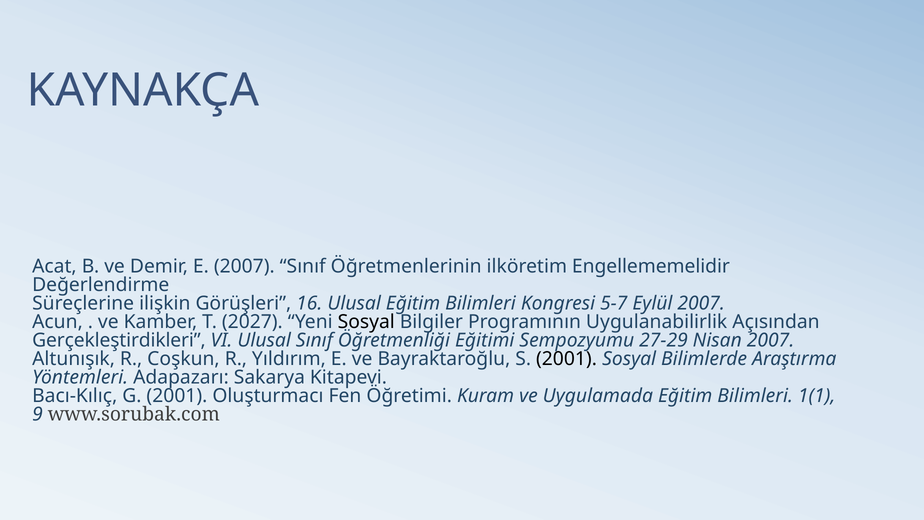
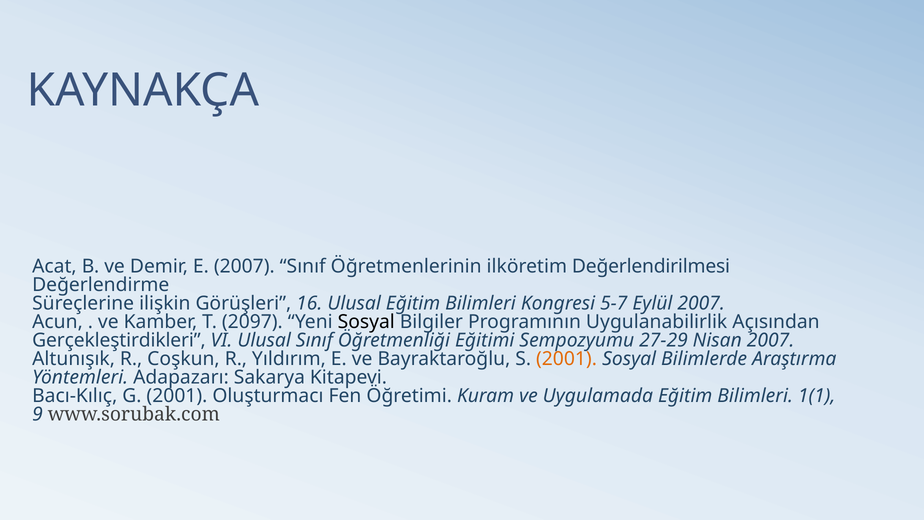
Engellememelidir: Engellememelidir -> Değerlendirilmesi
2027: 2027 -> 2097
2001 at (566, 359) colour: black -> orange
